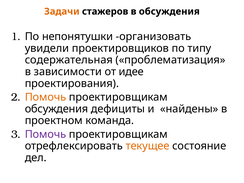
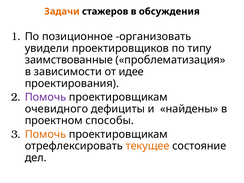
непонятушки: непонятушки -> позиционное
содержательная: содержательная -> заимствованные
Помочь at (45, 97) colour: orange -> purple
обсуждения at (57, 109): обсуждения -> очевидного
команда: команда -> способы
Помочь at (45, 134) colour: purple -> orange
